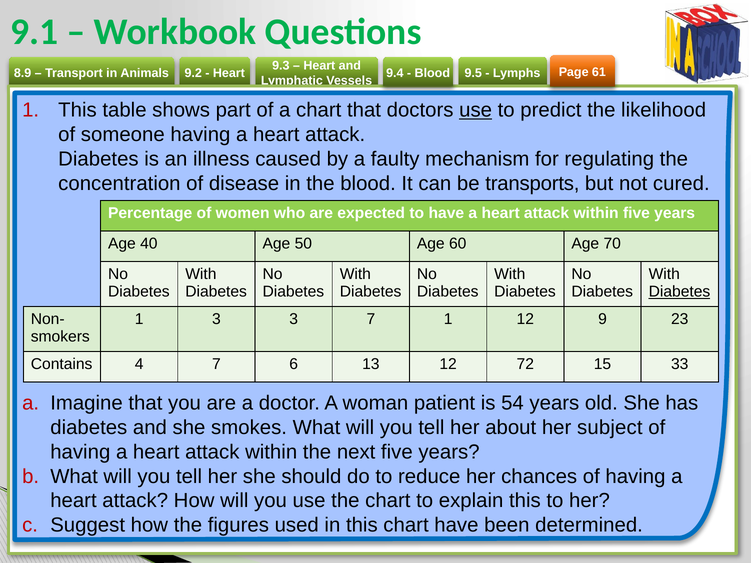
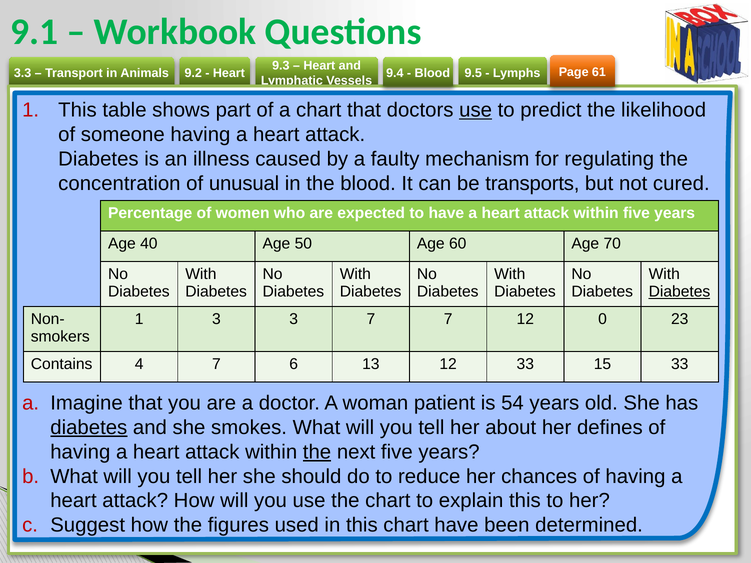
8.9: 8.9 -> 3.3
disease: disease -> unusual
7 1: 1 -> 7
9: 9 -> 0
12 72: 72 -> 33
diabetes at (89, 428) underline: none -> present
subject: subject -> defines
the at (317, 452) underline: none -> present
